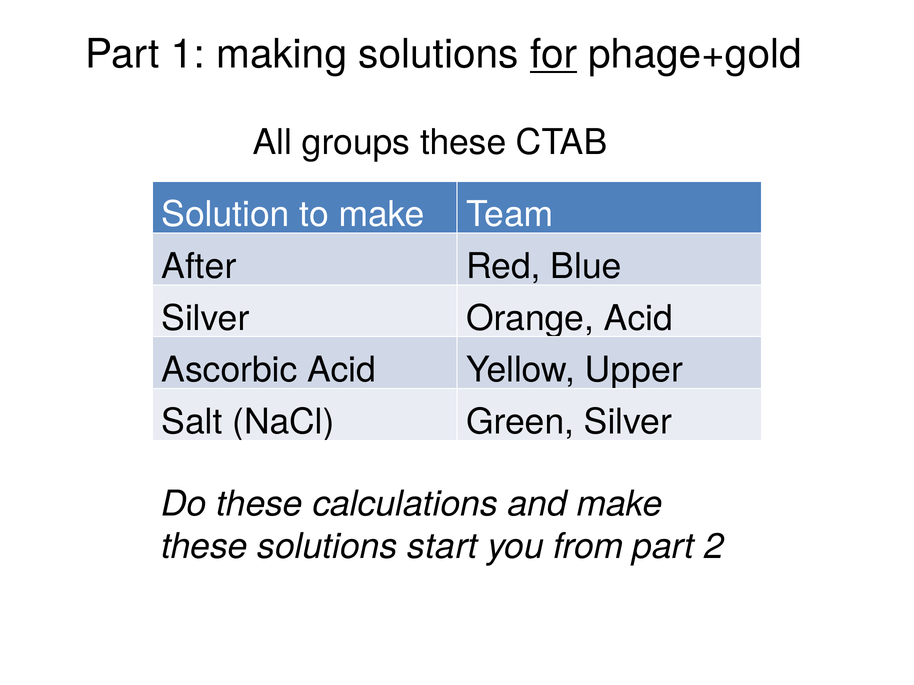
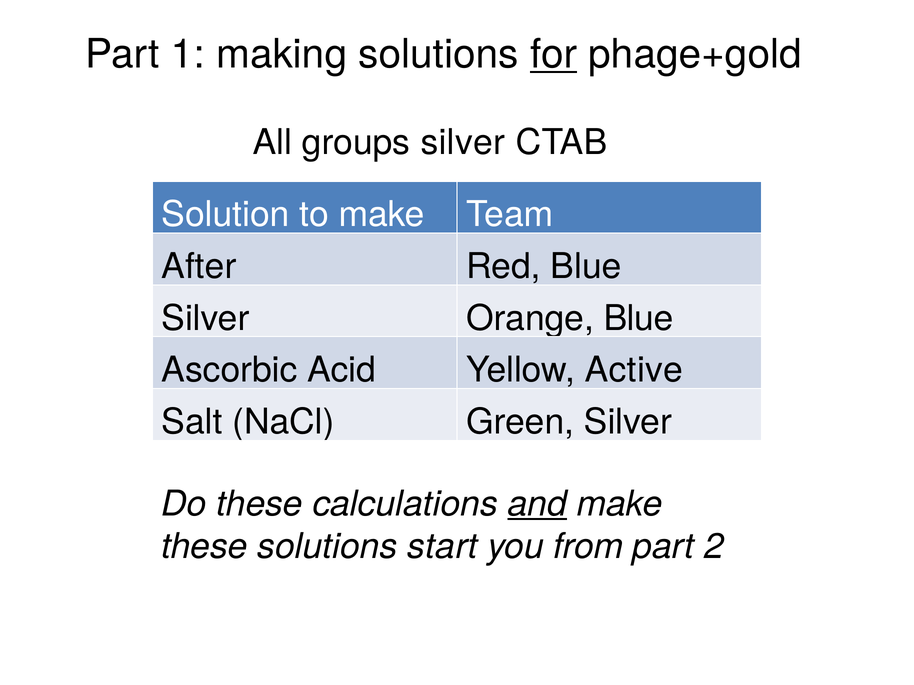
groups these: these -> silver
Orange Acid: Acid -> Blue
Upper: Upper -> Active
and underline: none -> present
